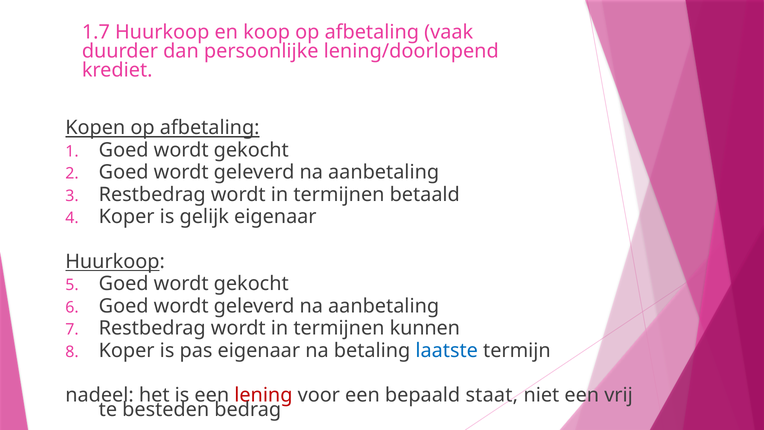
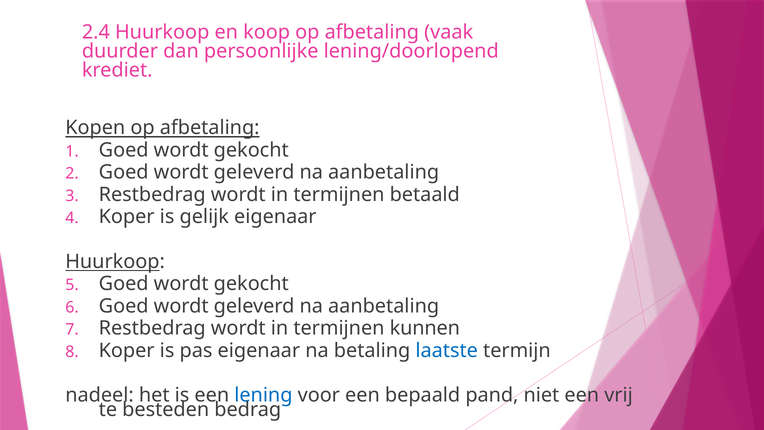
1.7: 1.7 -> 2.4
lening colour: red -> blue
staat: staat -> pand
